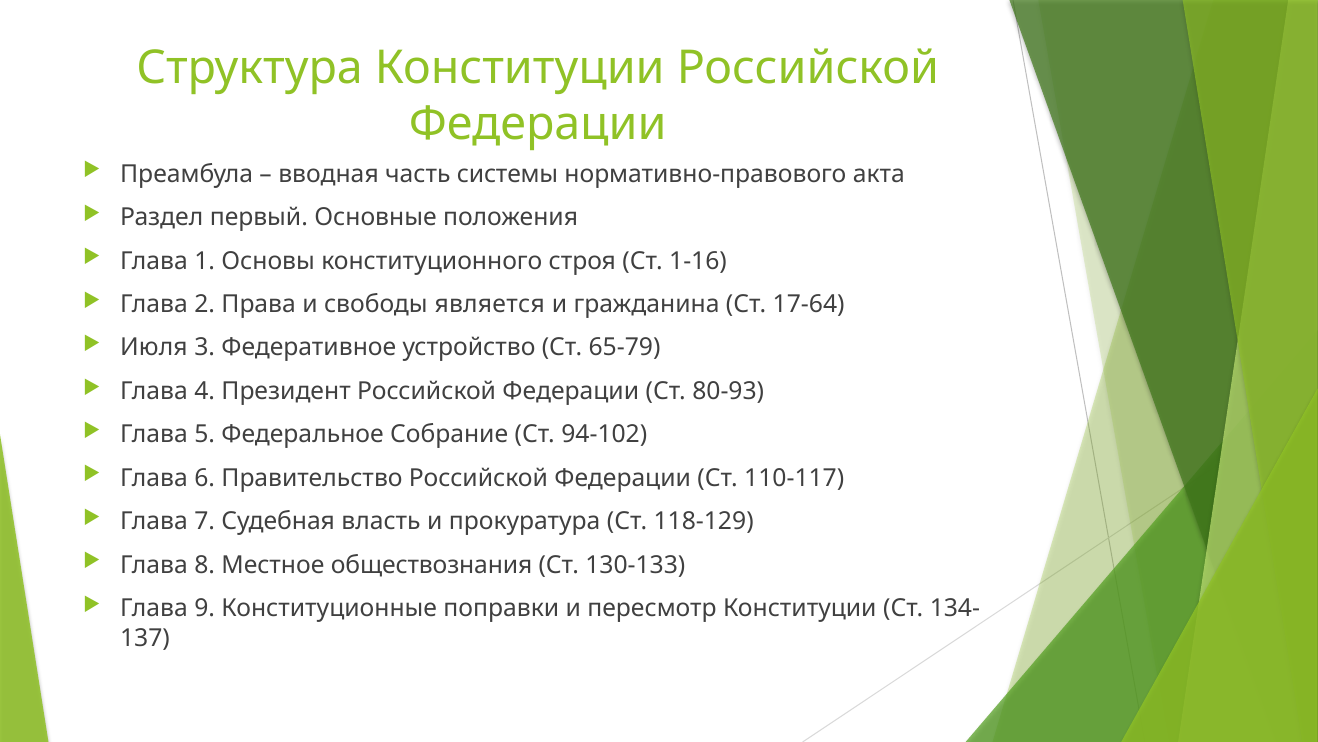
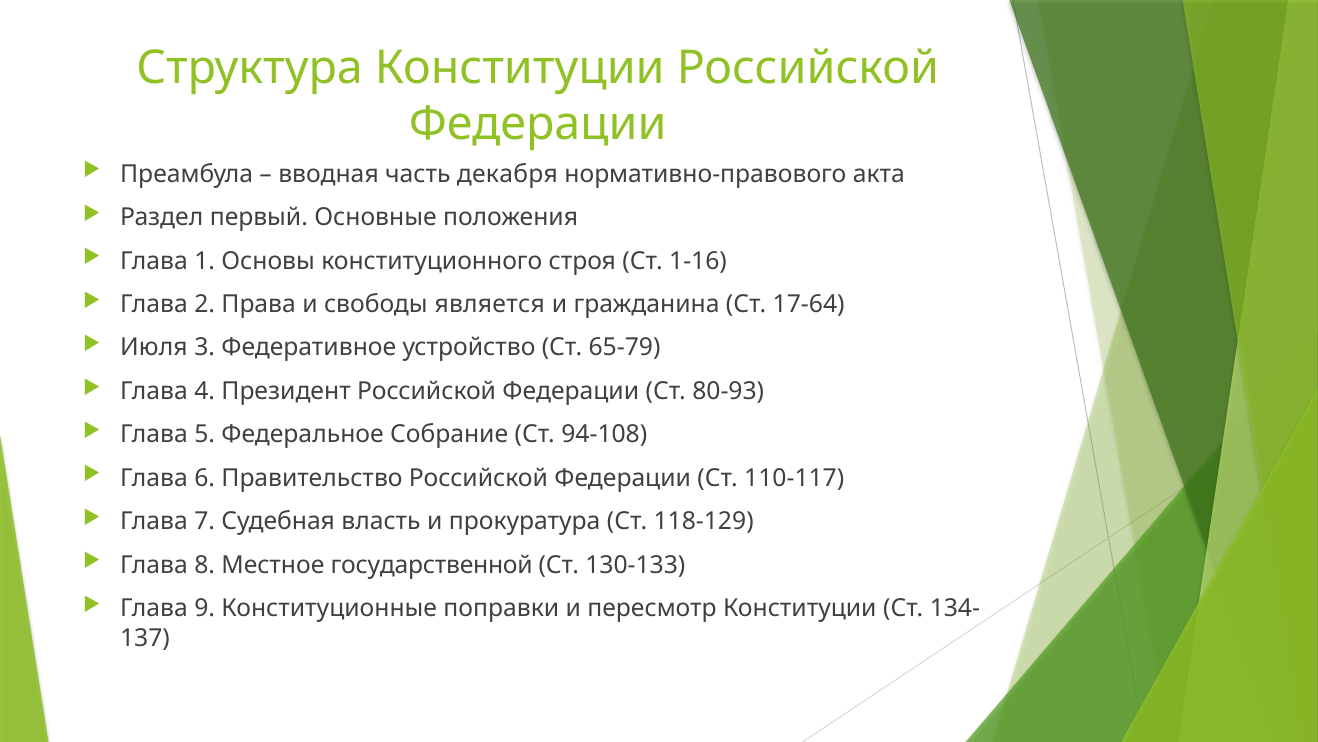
системы: системы -> декабря
94-102: 94-102 -> 94-108
обществознания: обществознания -> государственной
